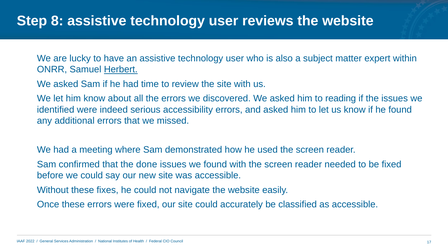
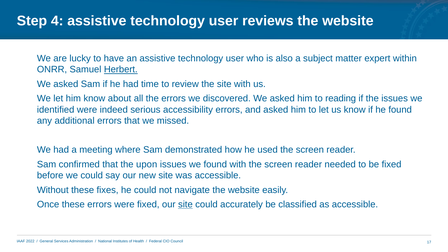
8: 8 -> 4
done: done -> upon
site at (185, 204) underline: none -> present
